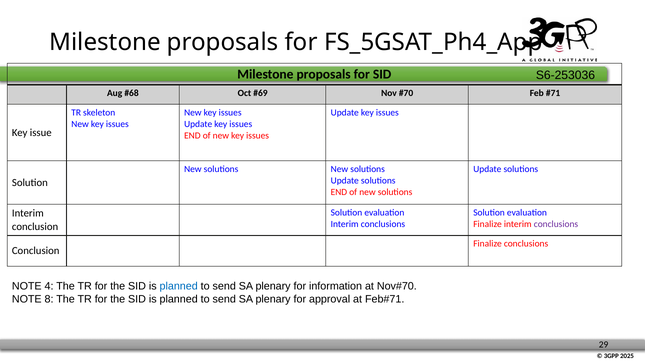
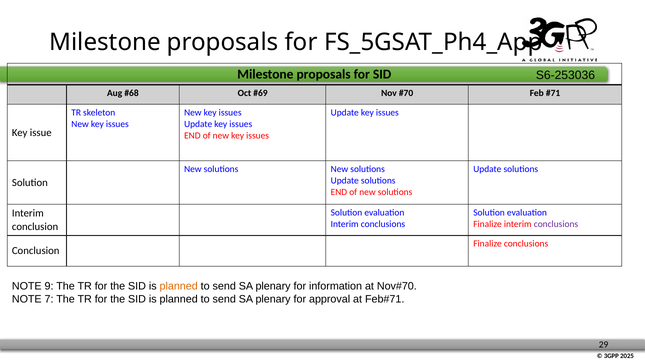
4: 4 -> 9
planned at (179, 286) colour: blue -> orange
8: 8 -> 7
